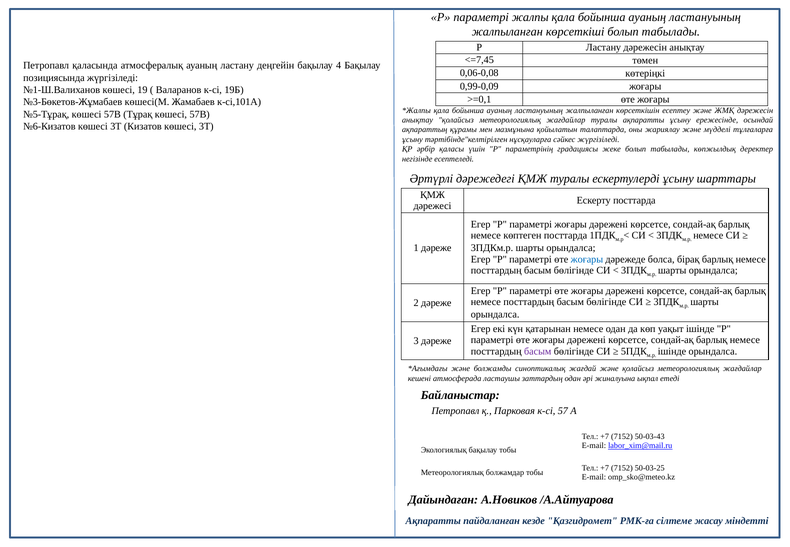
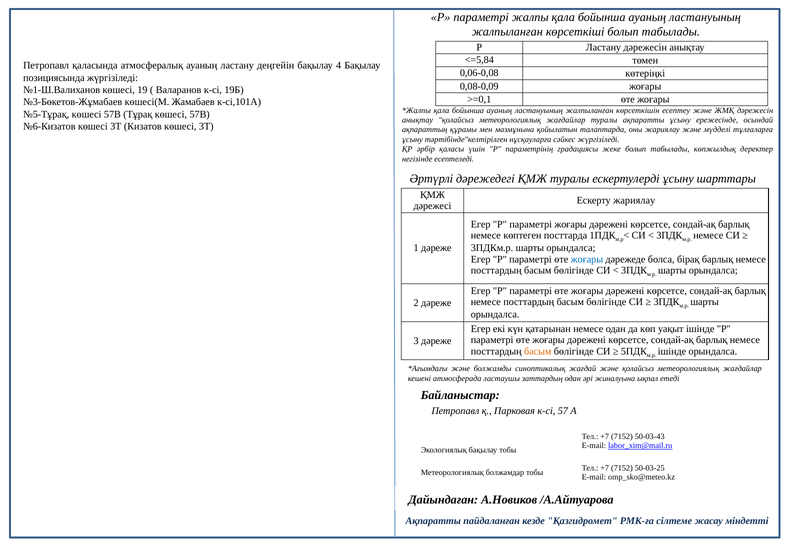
<=7,45: <=7,45 -> <=5,84
0,99-0,09: 0,99-0,09 -> 0,08-0,09
Ескерту посттарда: посттарда -> жариялау
басым at (538, 351) colour: purple -> orange
